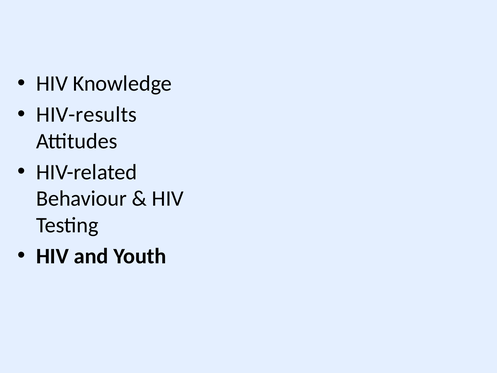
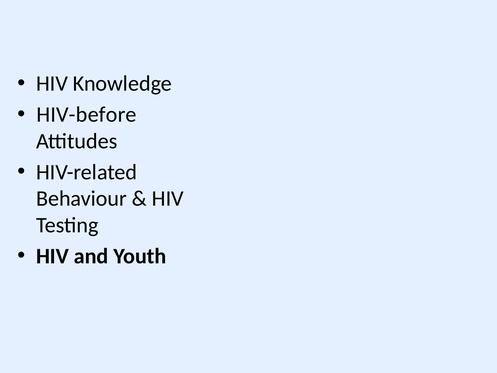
HIV-results: HIV-results -> HIV-before
